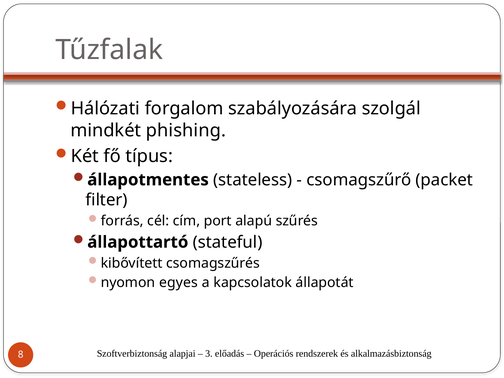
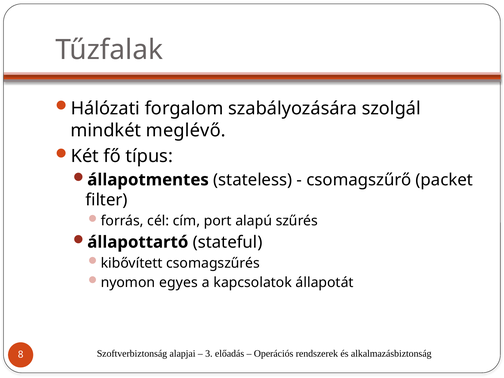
phishing: phishing -> meglévő
